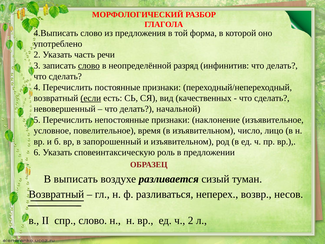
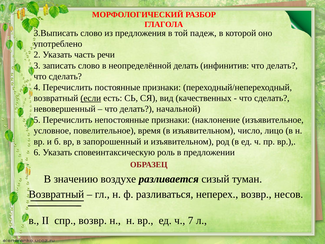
4.Выписать: 4.Выписать -> 3.Выписать
форма: форма -> падеж
слово at (89, 66) underline: present -> none
неопределённой разряд: разряд -> делать
выписать: выписать -> значению
спр слово: слово -> возвр
ч 2: 2 -> 7
